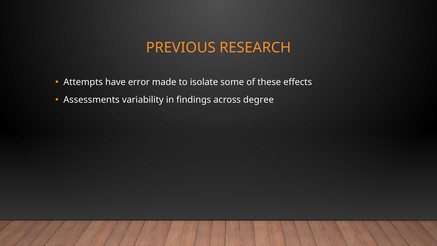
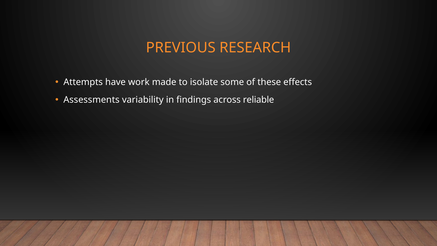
error: error -> work
degree: degree -> reliable
